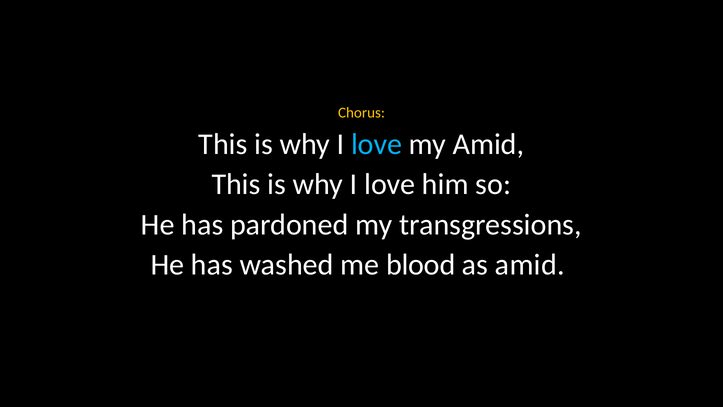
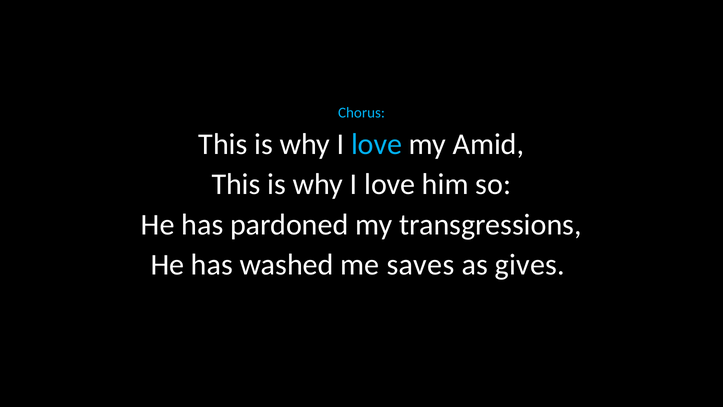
Chorus colour: yellow -> light blue
blood: blood -> saves
as amid: amid -> gives
